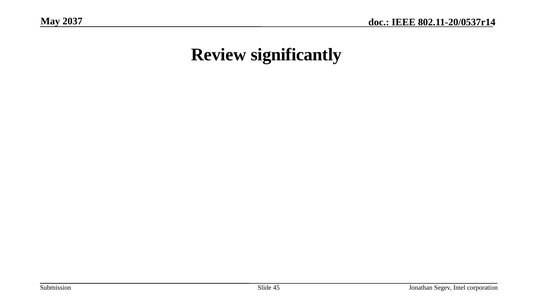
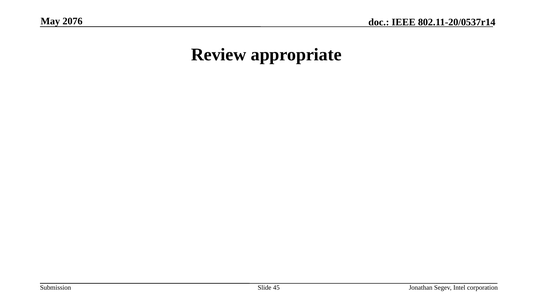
2037: 2037 -> 2076
significantly: significantly -> appropriate
